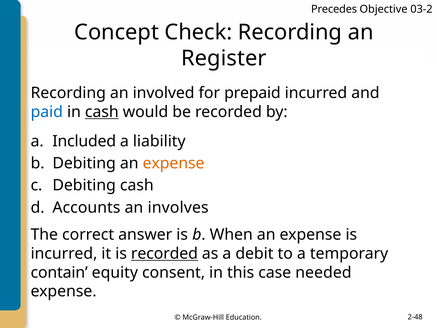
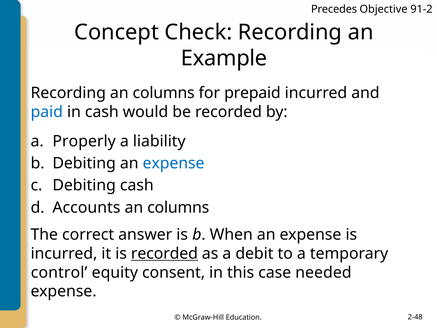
03-2: 03-2 -> 91-2
Register: Register -> Example
Recording an involved: involved -> columns
cash at (102, 112) underline: present -> none
Included: Included -> Properly
expense at (174, 163) colour: orange -> blue
involves at (178, 207): involves -> columns
contain: contain -> control
